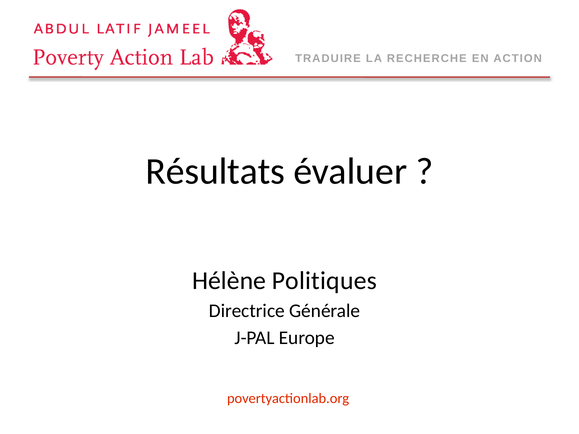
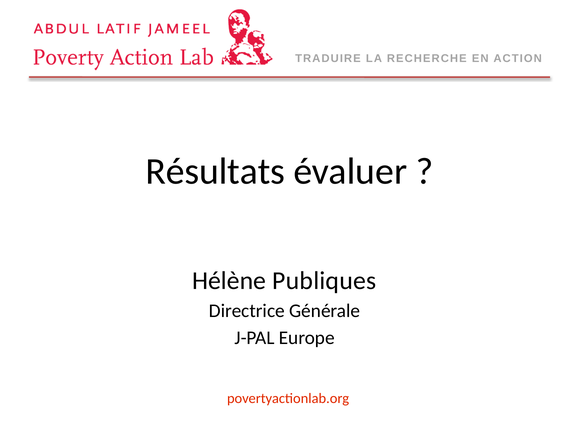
Politiques: Politiques -> Publiques
